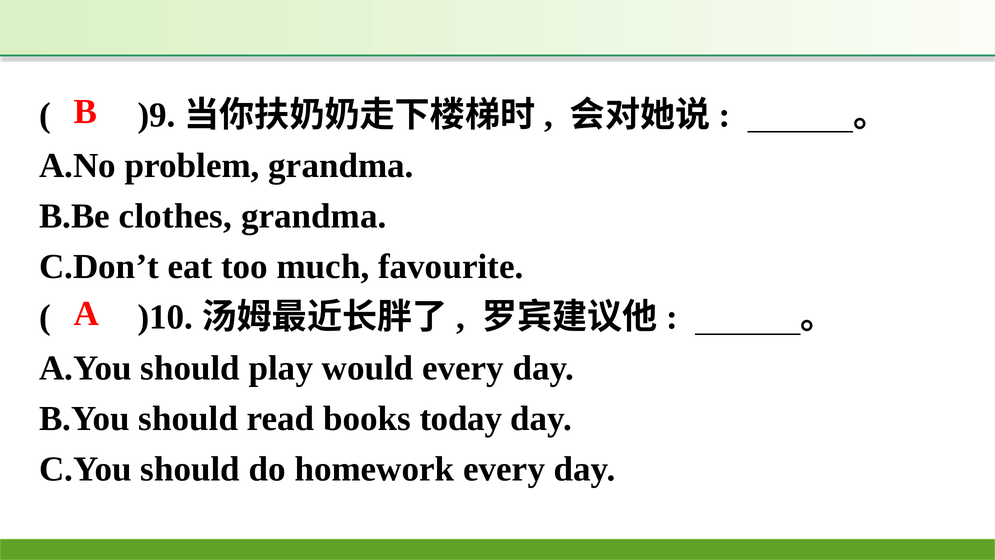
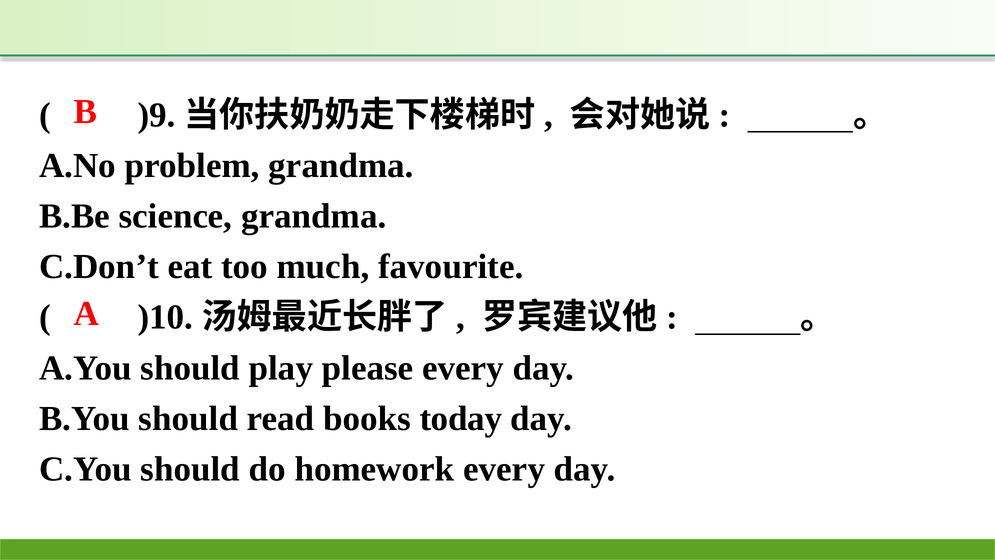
clothes: clothes -> science
would: would -> please
